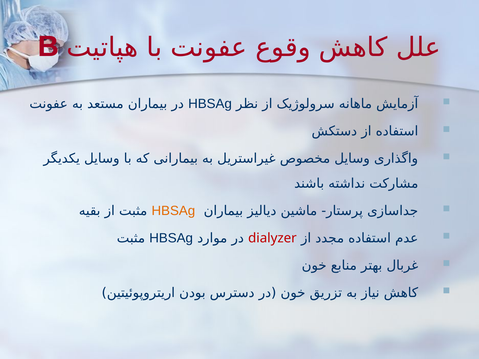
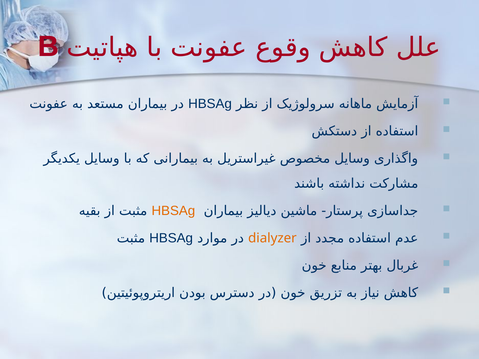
dialyzer colour: red -> orange
